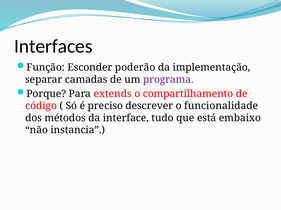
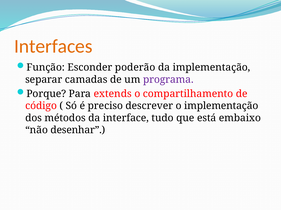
Interfaces colour: black -> orange
o funcionalidade: funcionalidade -> implementação
instancia: instancia -> desenhar
